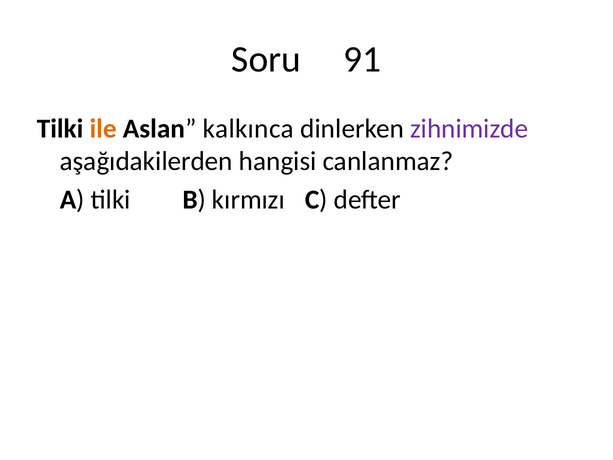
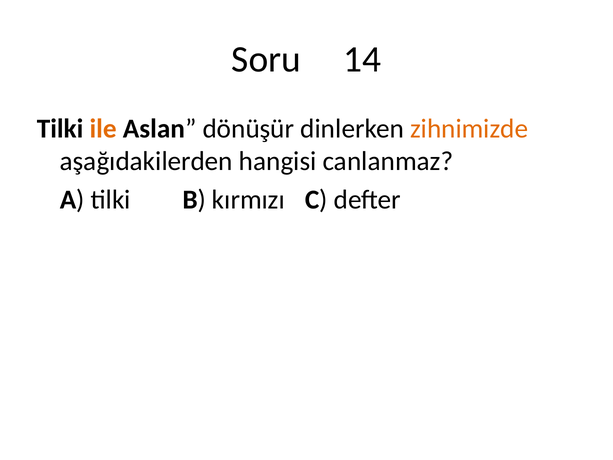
91: 91 -> 14
kalkınca: kalkınca -> dönüşür
zihnimizde colour: purple -> orange
